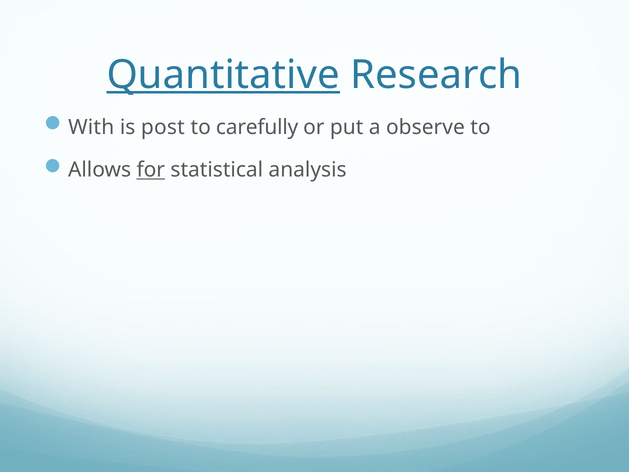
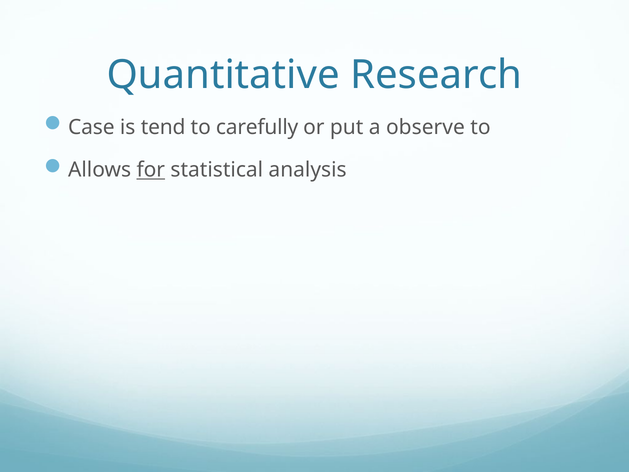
Quantitative underline: present -> none
With: With -> Case
post: post -> tend
